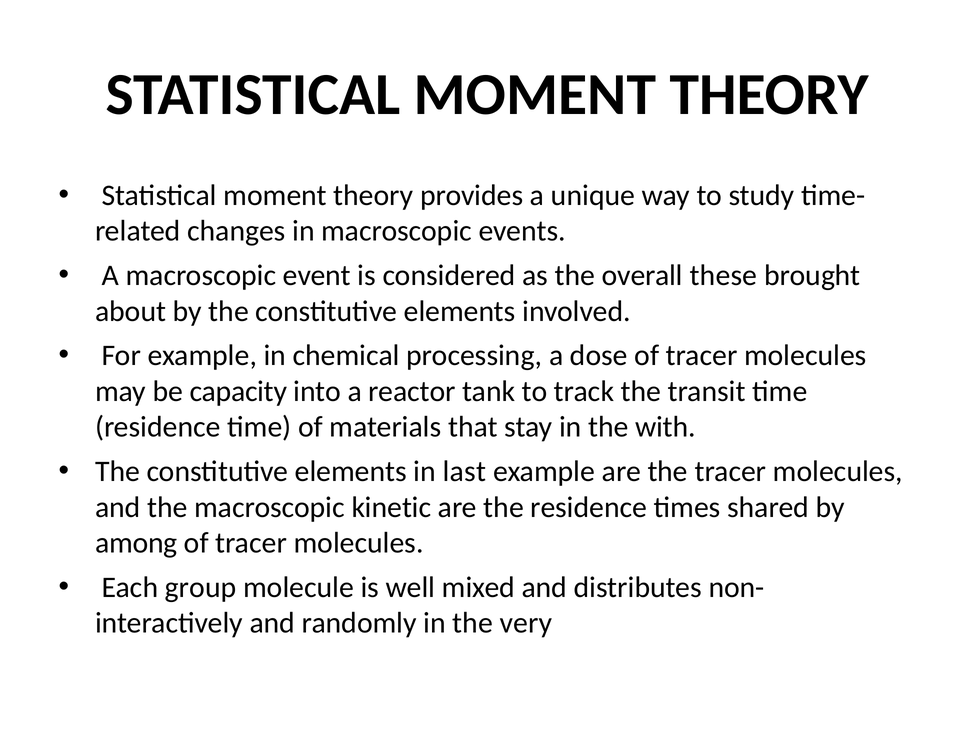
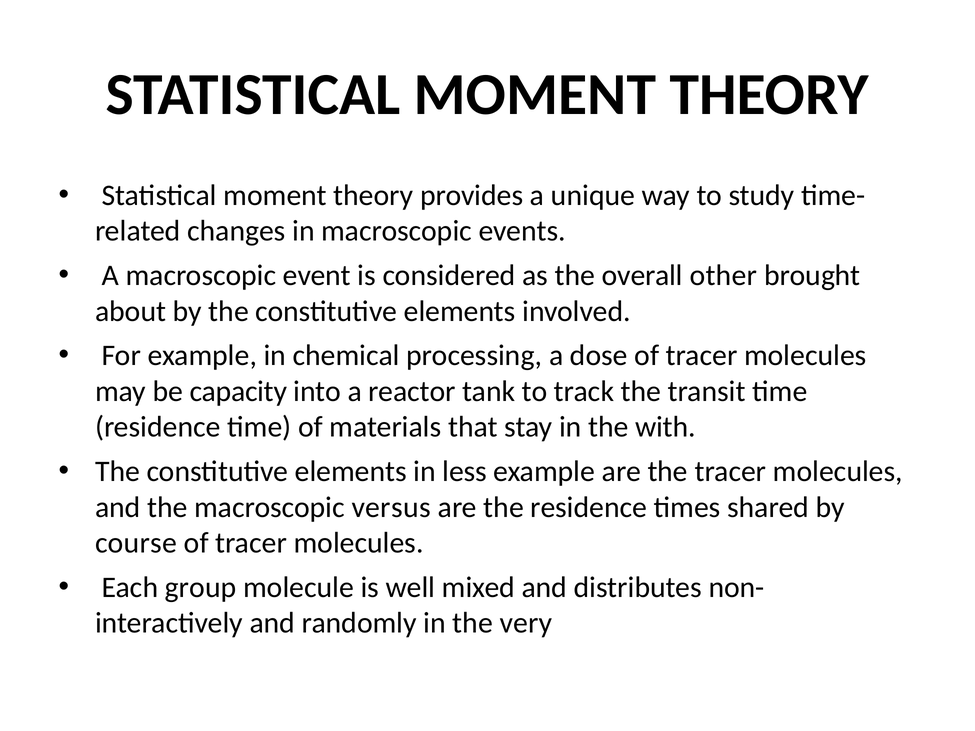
these: these -> other
last: last -> less
kinetic: kinetic -> versus
among: among -> course
